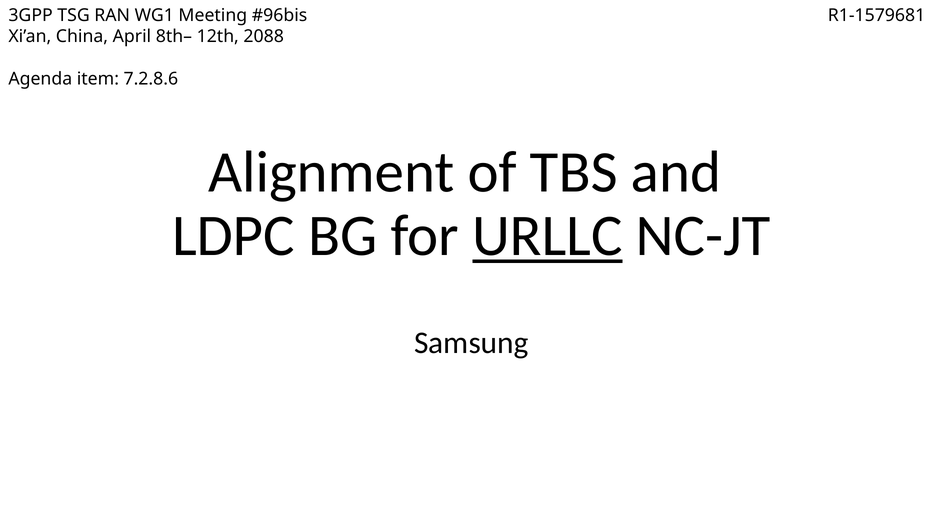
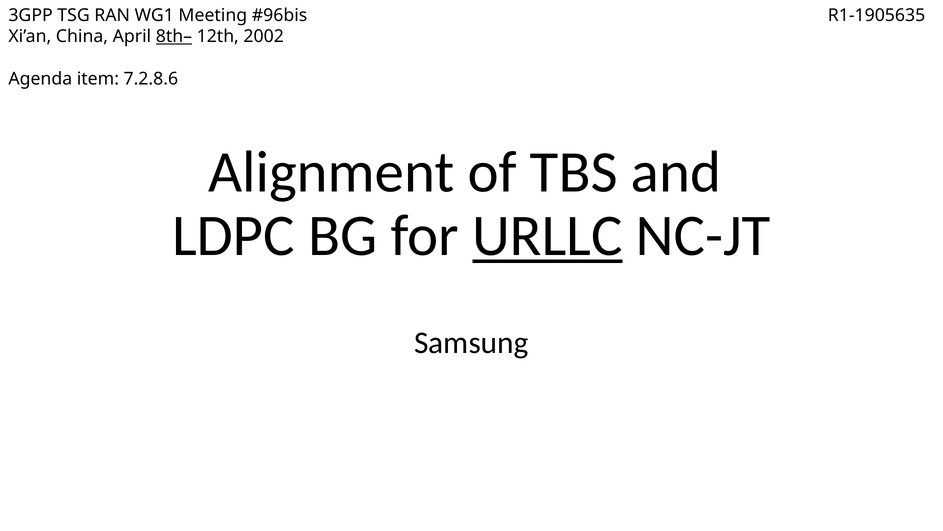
R1-1579681: R1-1579681 -> R1-1905635
8th– underline: none -> present
2088: 2088 -> 2002
